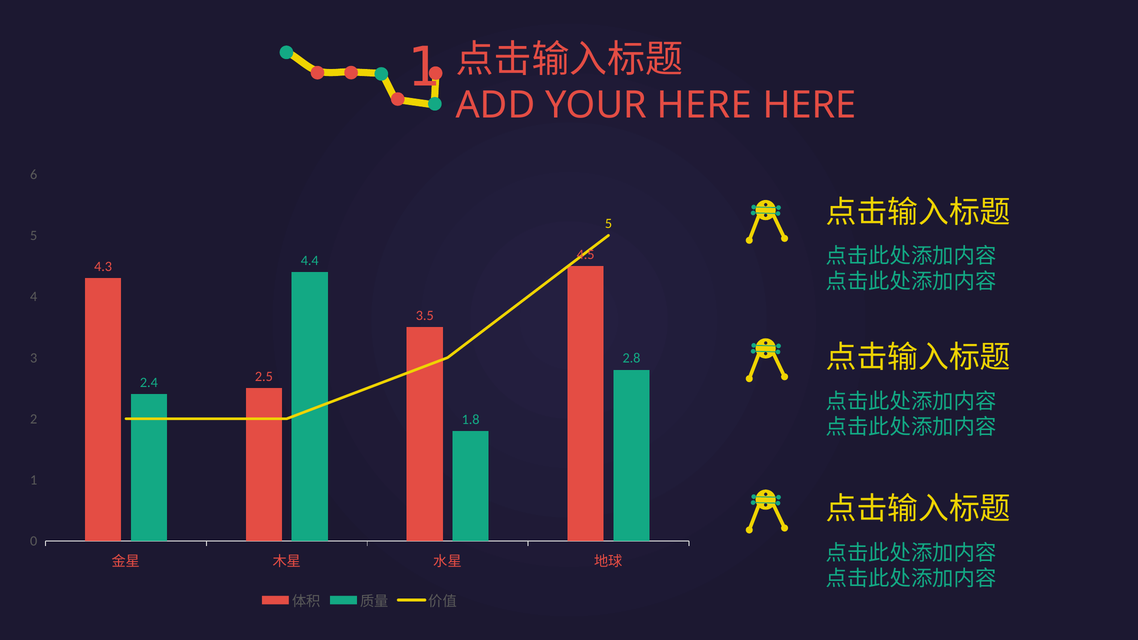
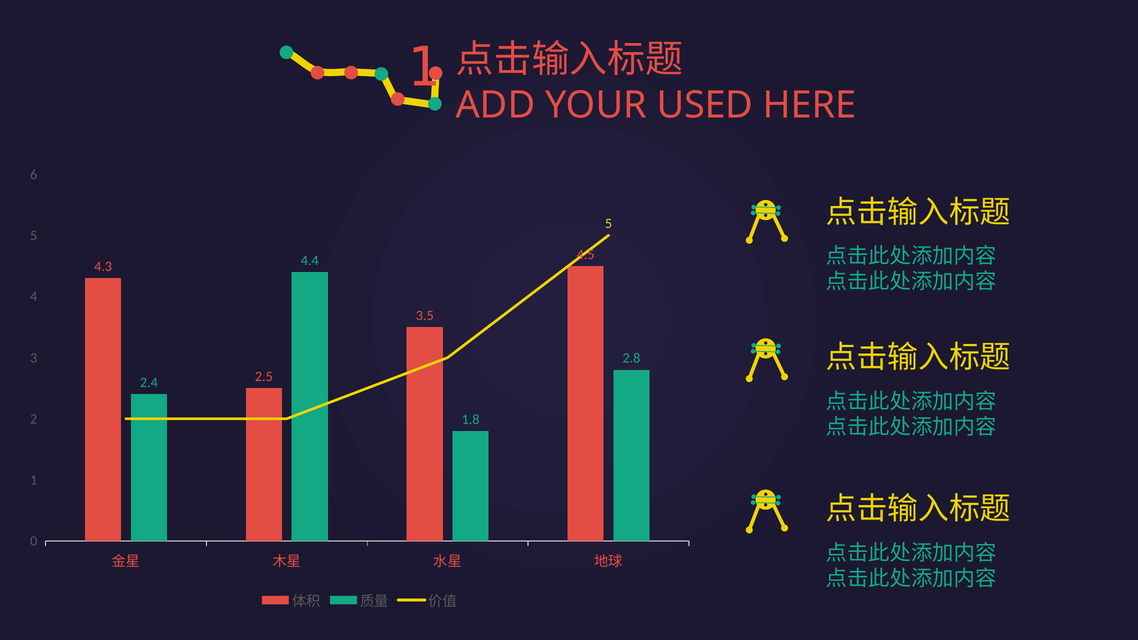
YOUR HERE: HERE -> USED
